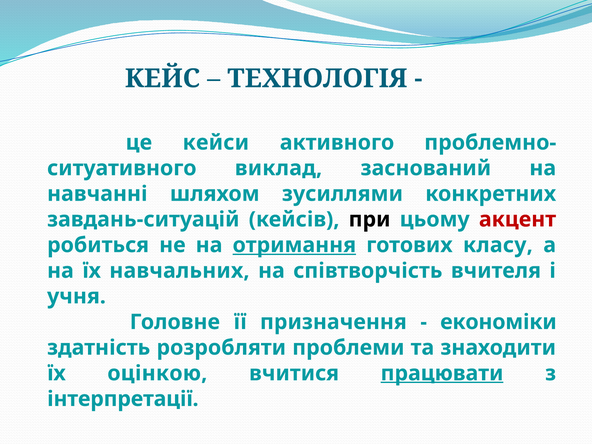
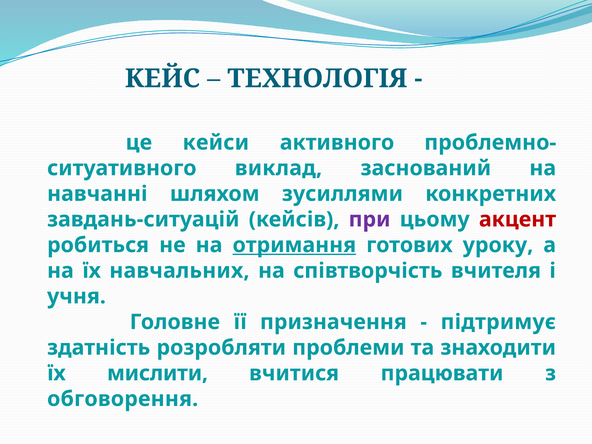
при colour: black -> purple
класу: класу -> уроку
економіки: економіки -> підтримує
оцінкою: оцінкою -> мислити
працювати underline: present -> none
інтерпретації: інтерпретації -> обговорення
